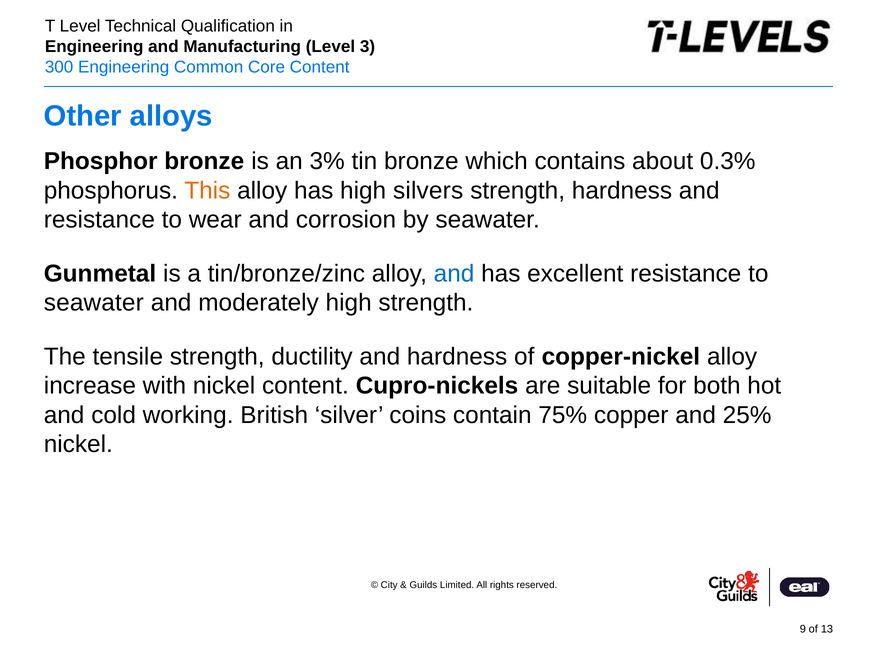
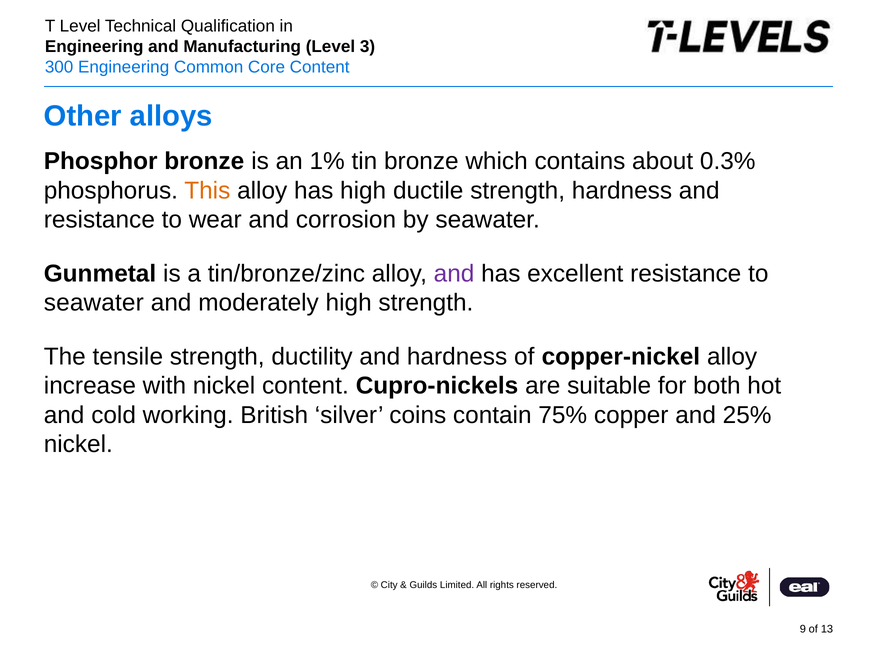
3%: 3% -> 1%
silvers: silvers -> ductile
and at (454, 273) colour: blue -> purple
